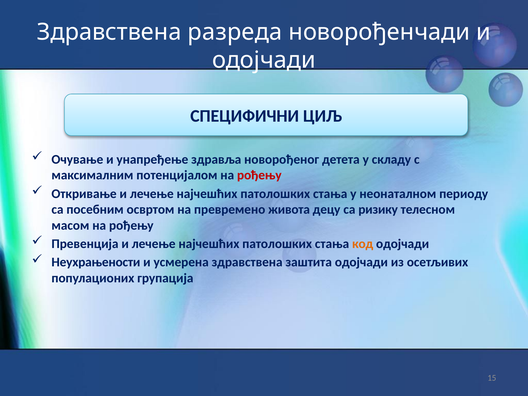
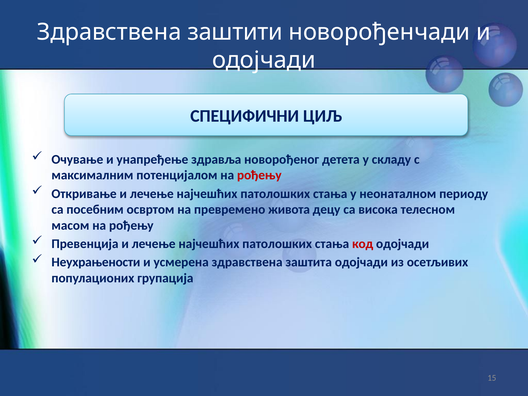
разреда: разреда -> заштити
ризику: ризику -> висока
код colour: orange -> red
